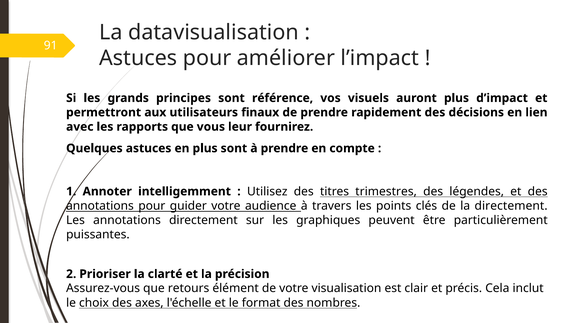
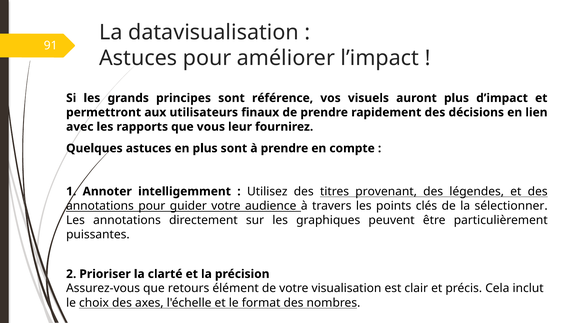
trimestres: trimestres -> provenant
la directement: directement -> sélectionner
